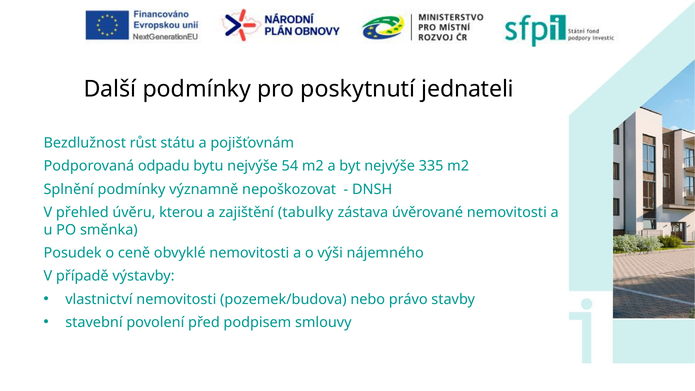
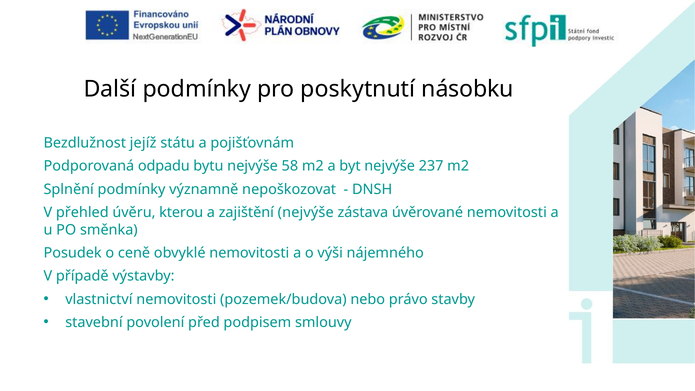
jednateli: jednateli -> násobku
růst: růst -> jejíž
54: 54 -> 58
335: 335 -> 237
zajištění tabulky: tabulky -> nejvýše
